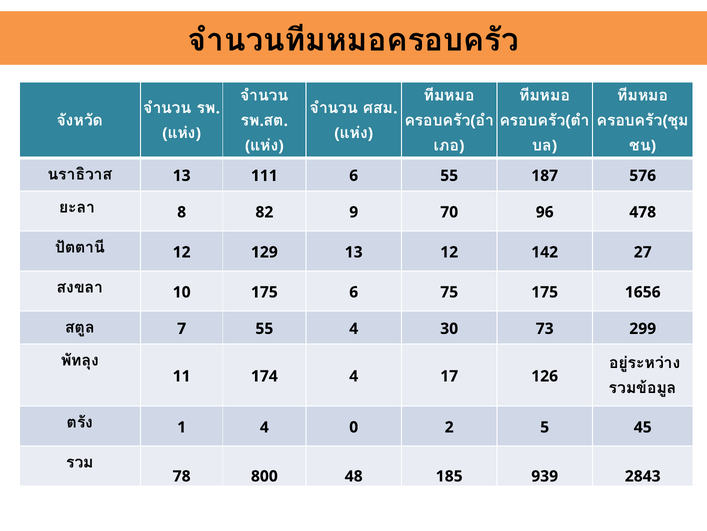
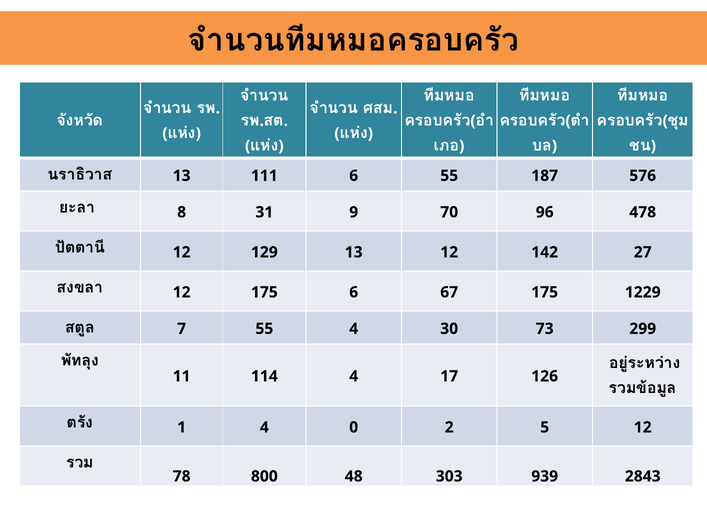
82: 82 -> 31
10 at (182, 292): 10 -> 12
75: 75 -> 67
1656: 1656 -> 1229
174: 174 -> 114
5 45: 45 -> 12
185: 185 -> 303
